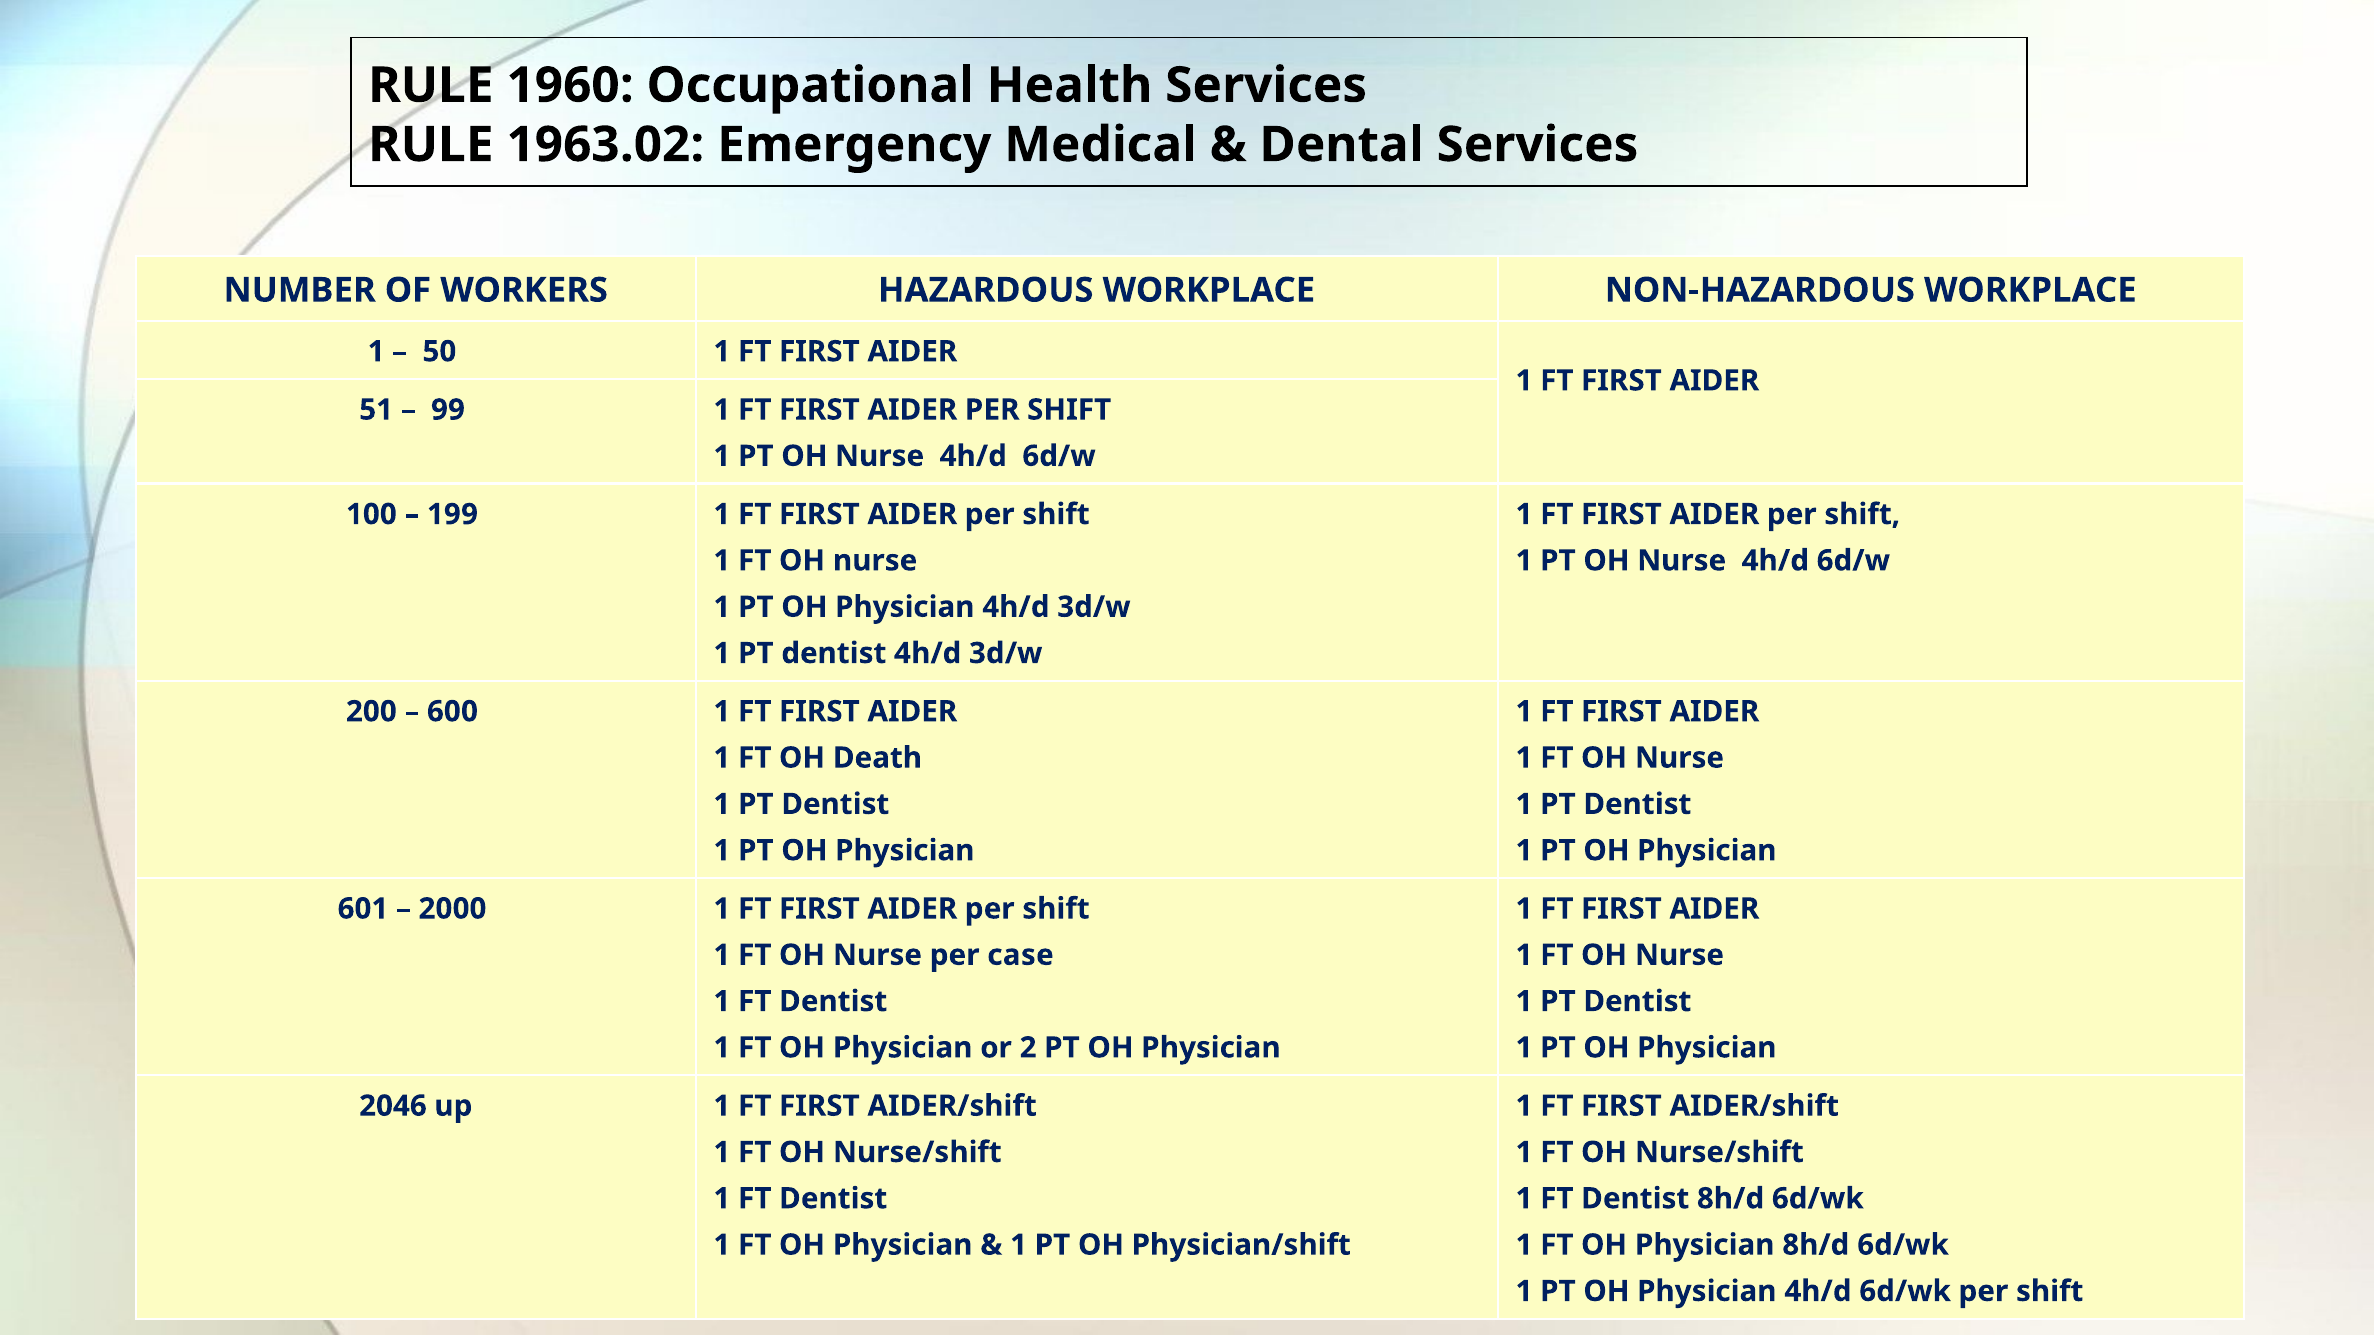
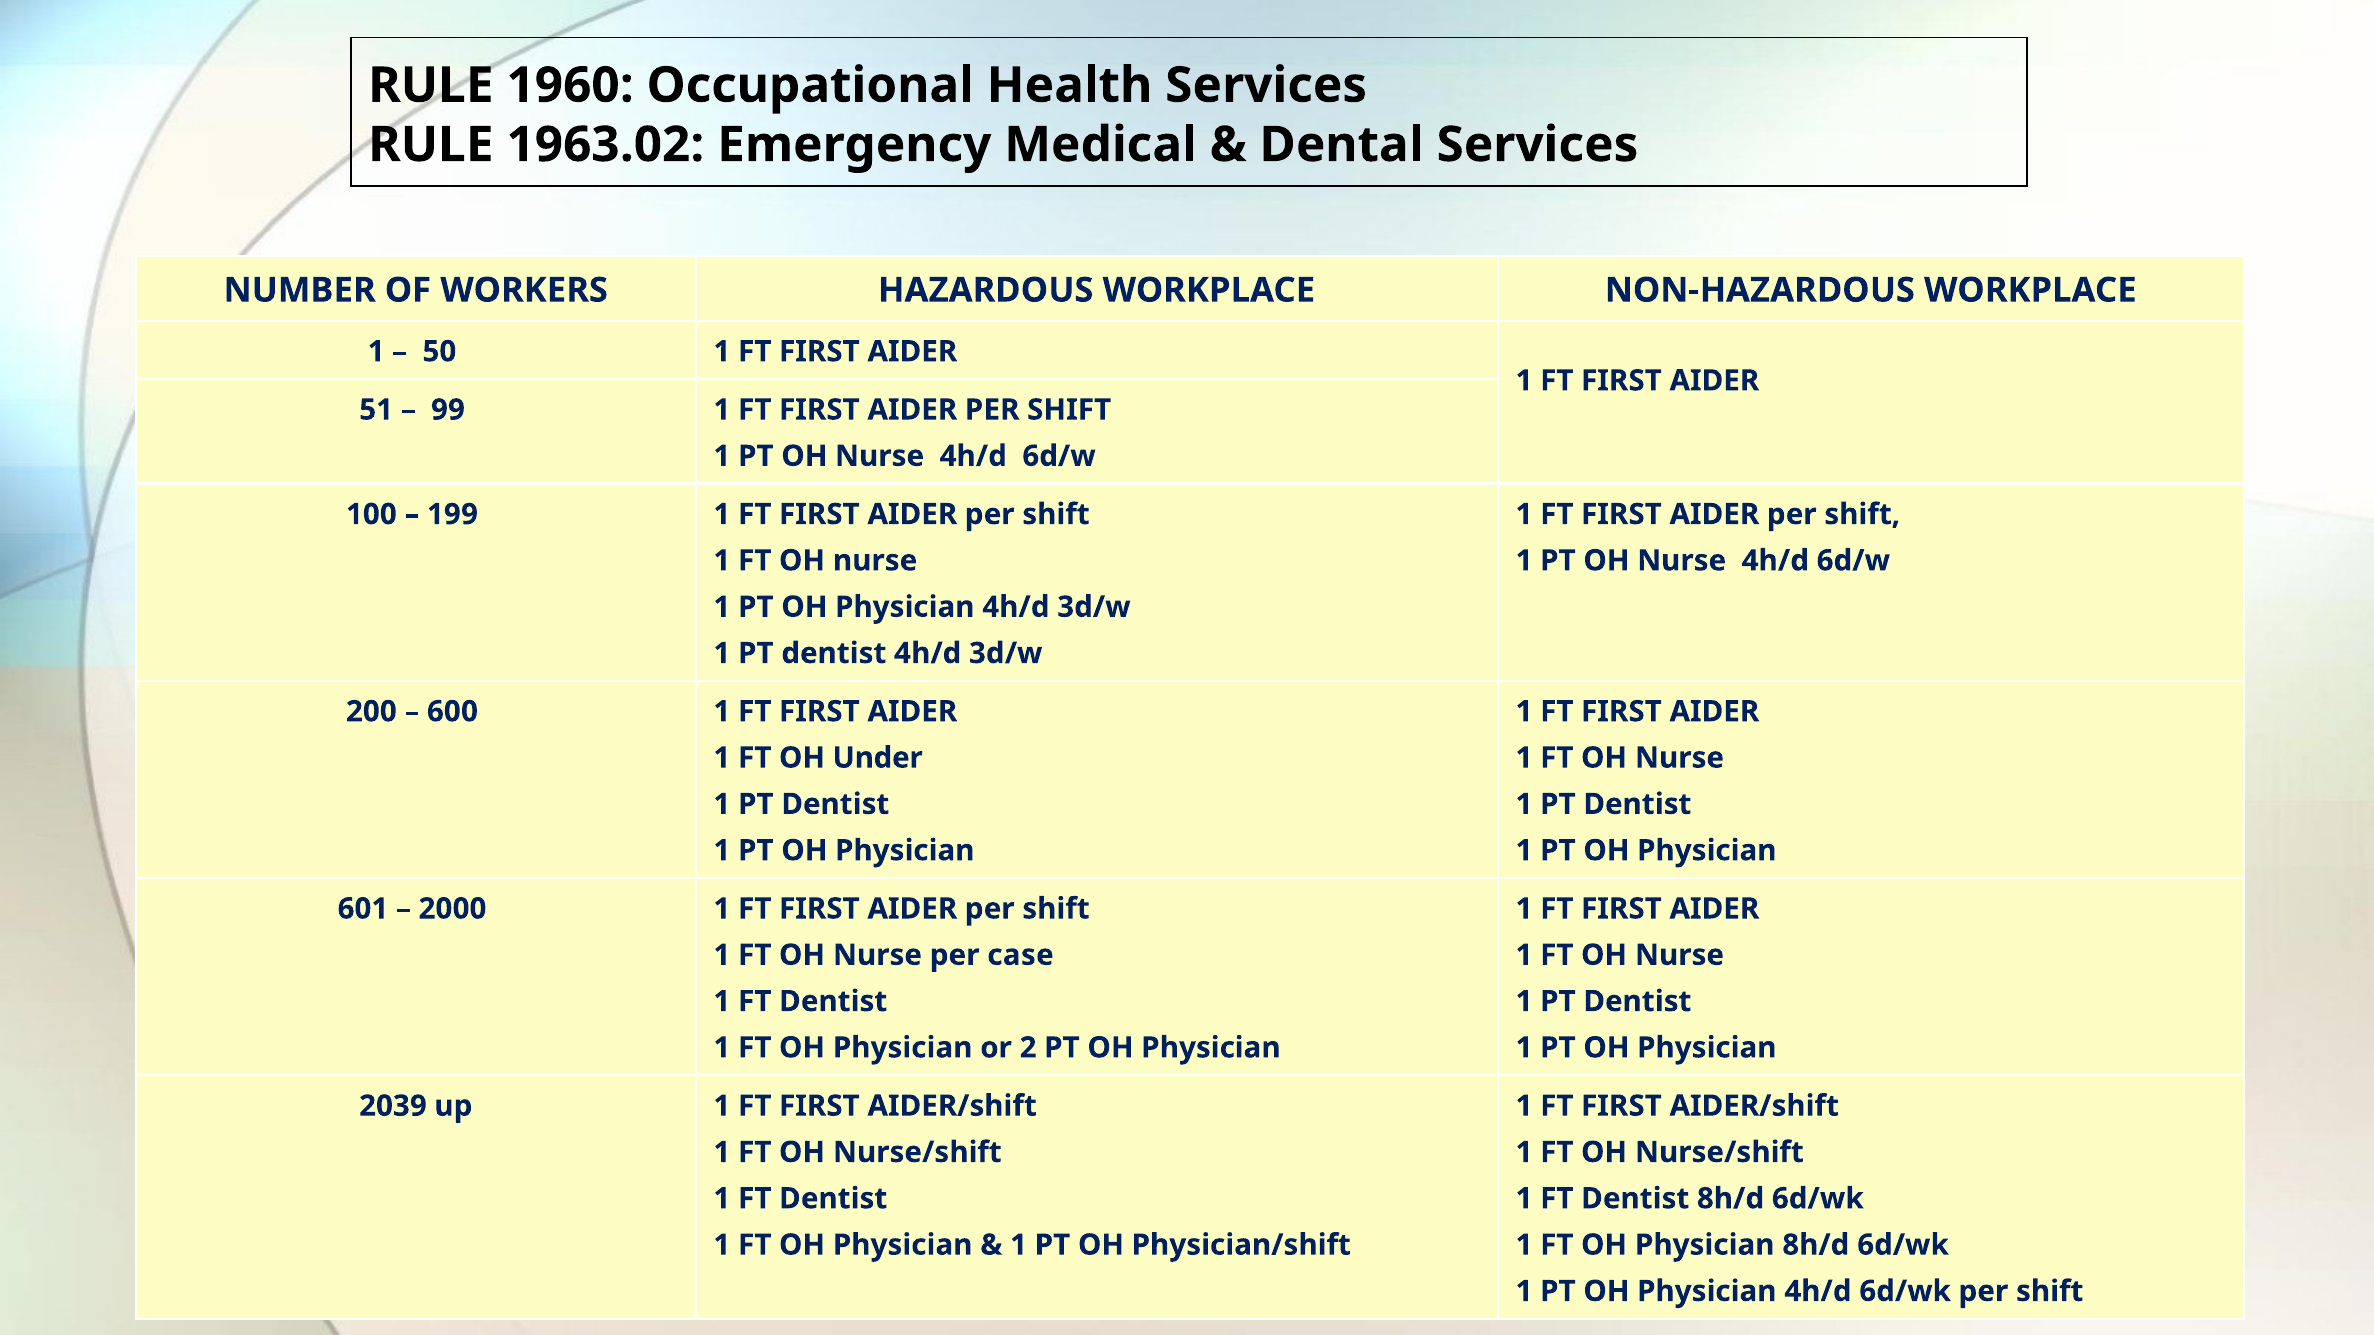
Death: Death -> Under
2046: 2046 -> 2039
